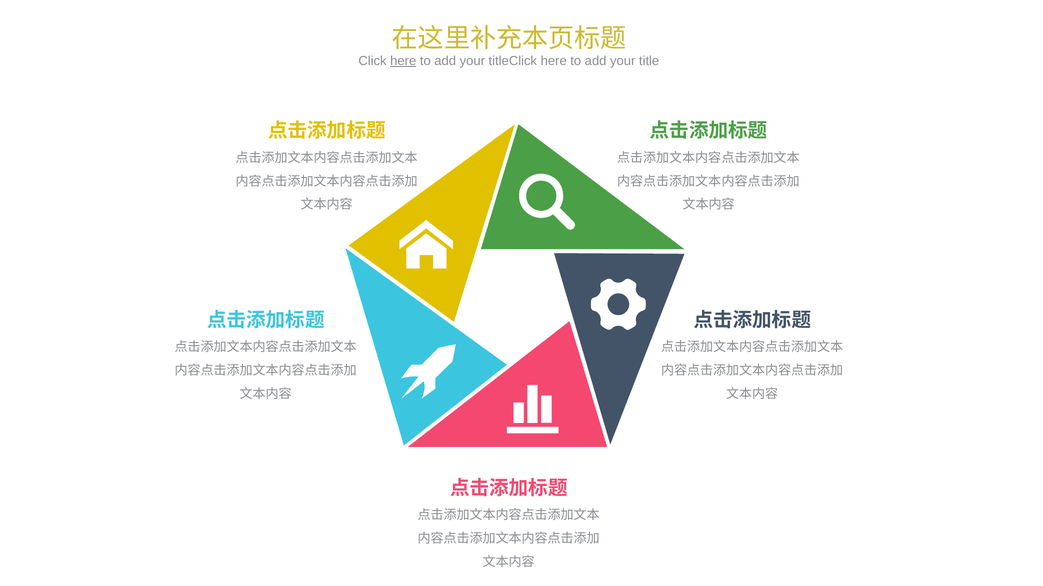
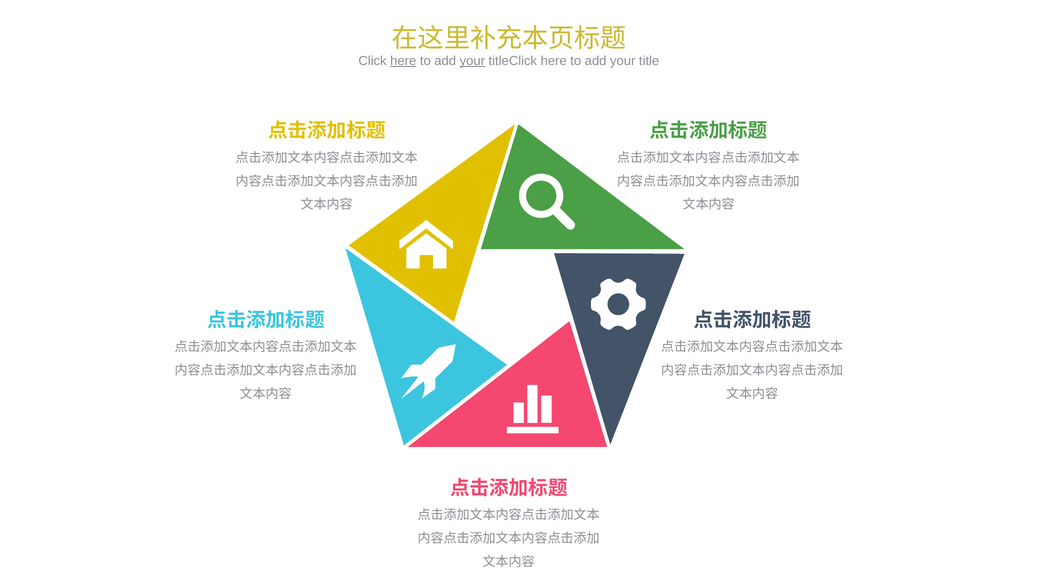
your at (472, 61) underline: none -> present
